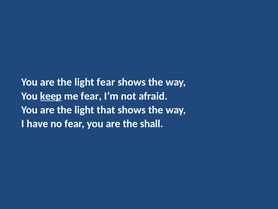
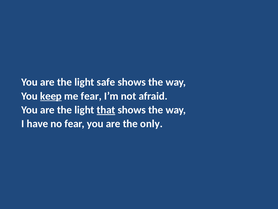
light fear: fear -> safe
that underline: none -> present
shall: shall -> only
